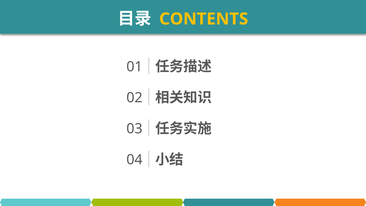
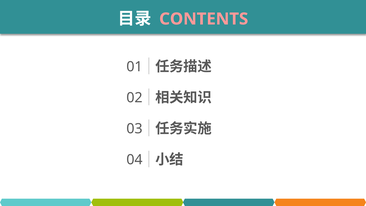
CONTENTS colour: yellow -> pink
